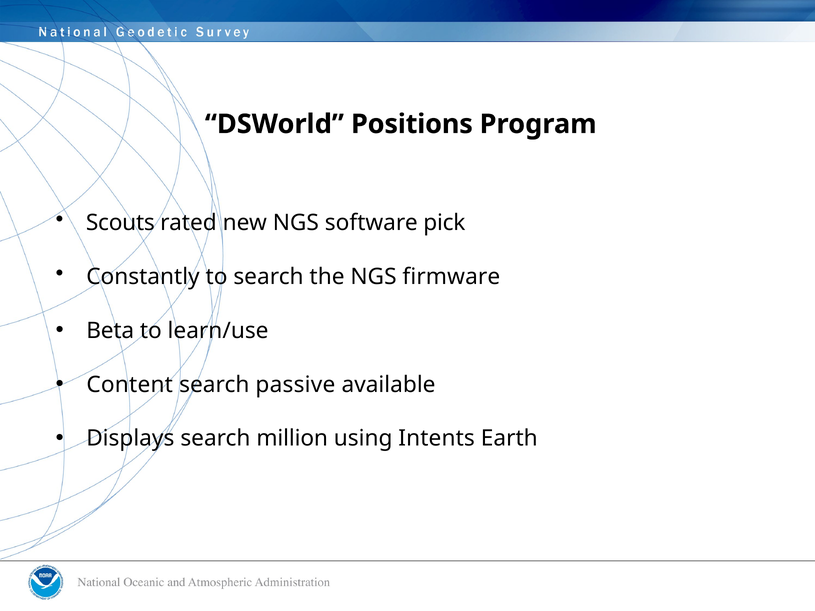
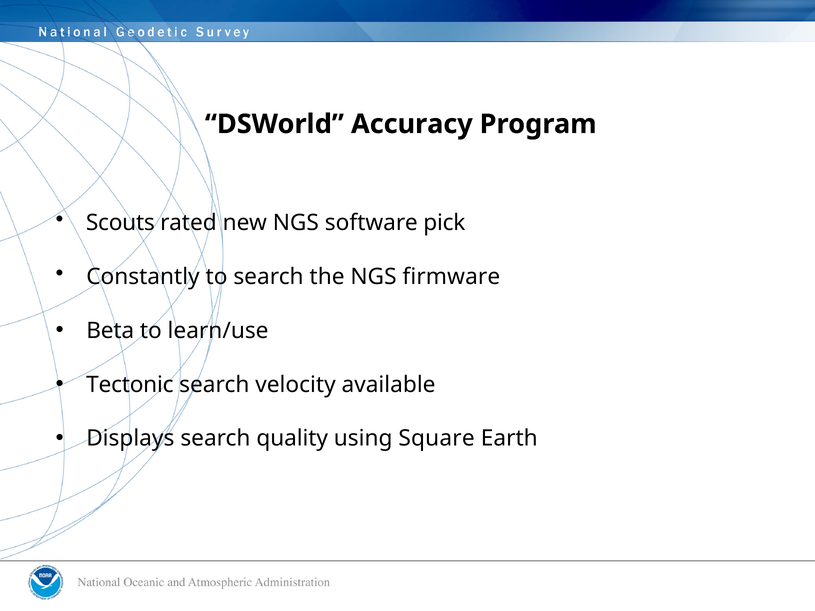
Positions: Positions -> Accuracy
Content: Content -> Tectonic
passive: passive -> velocity
million: million -> quality
Intents: Intents -> Square
